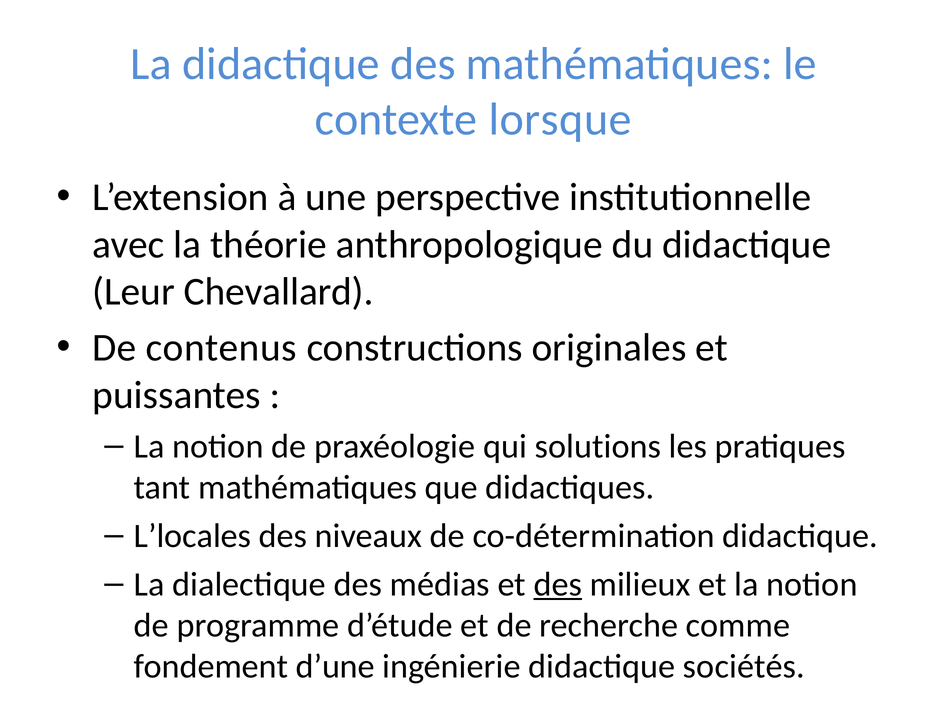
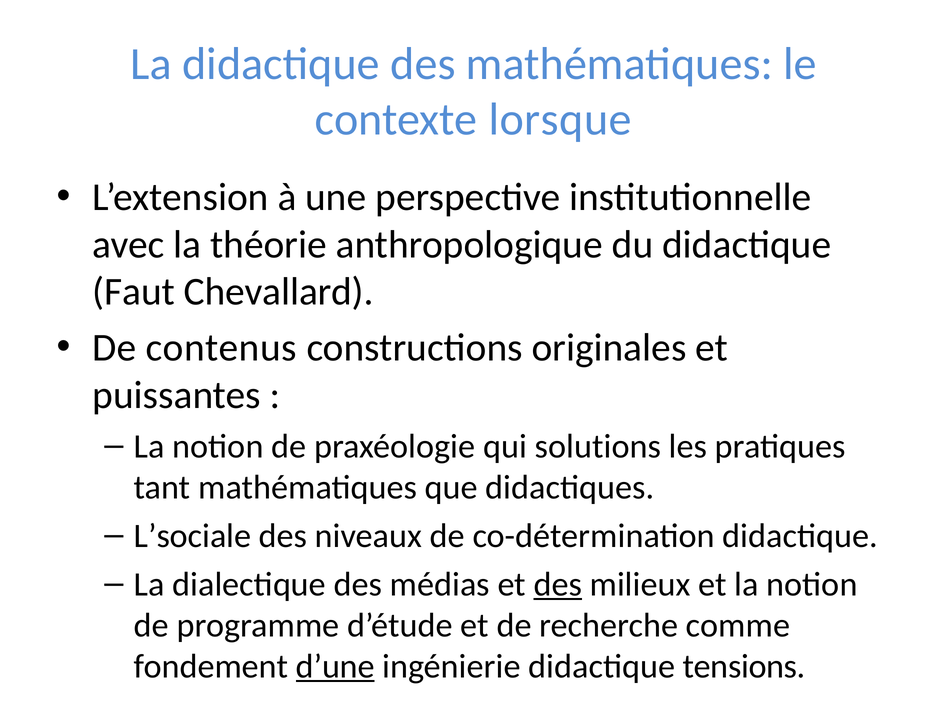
Leur: Leur -> Faut
L’locales: L’locales -> L’sociale
d’une underline: none -> present
sociétés: sociétés -> tensions
